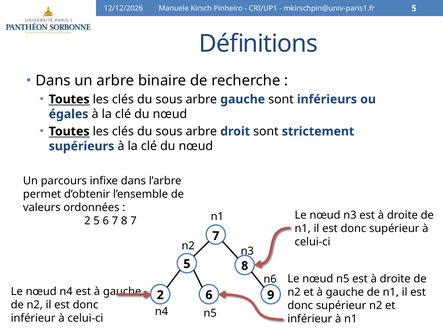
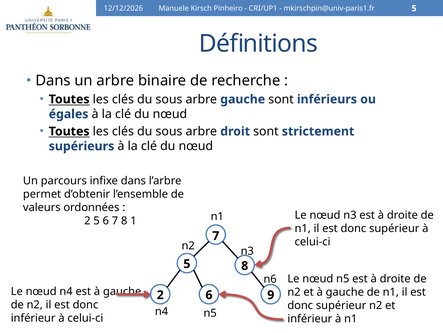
8 7: 7 -> 1
